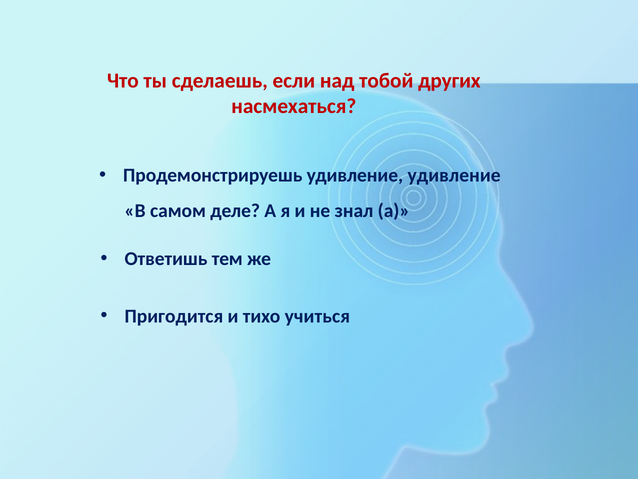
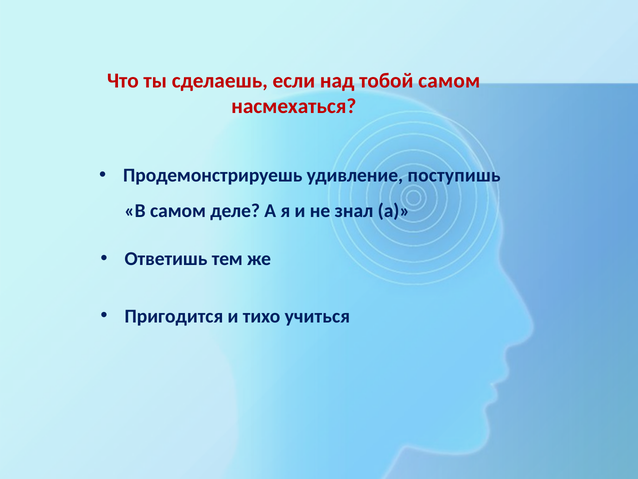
тобой других: других -> самом
удивление удивление: удивление -> поступишь
